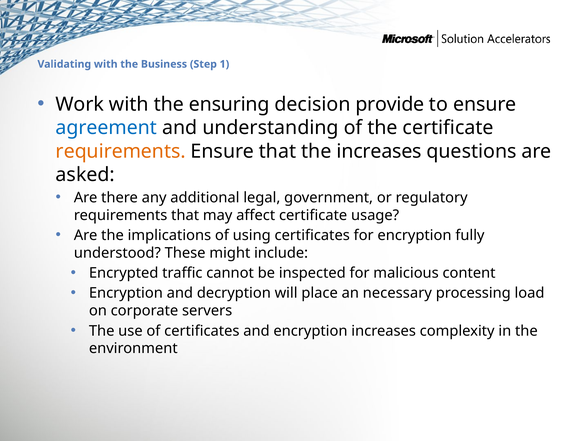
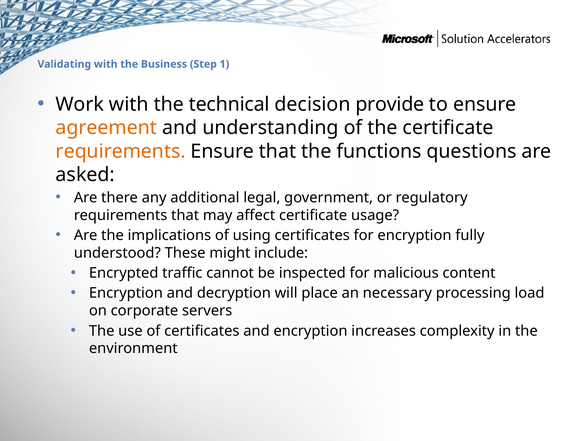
ensuring: ensuring -> technical
agreement colour: blue -> orange
the increases: increases -> functions
